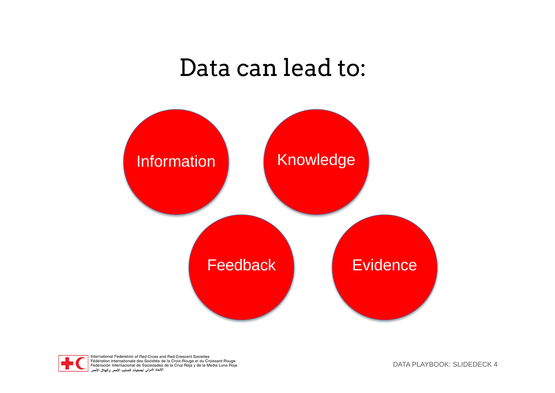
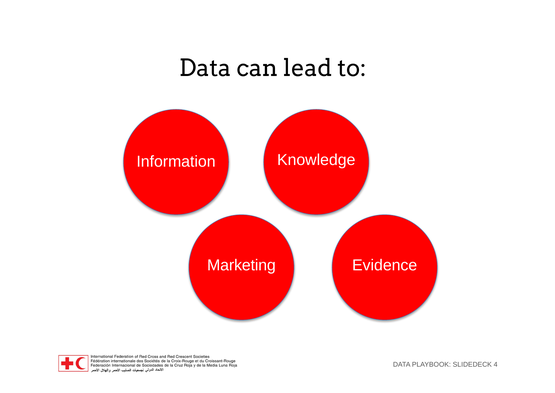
Feedback: Feedback -> Marketing
